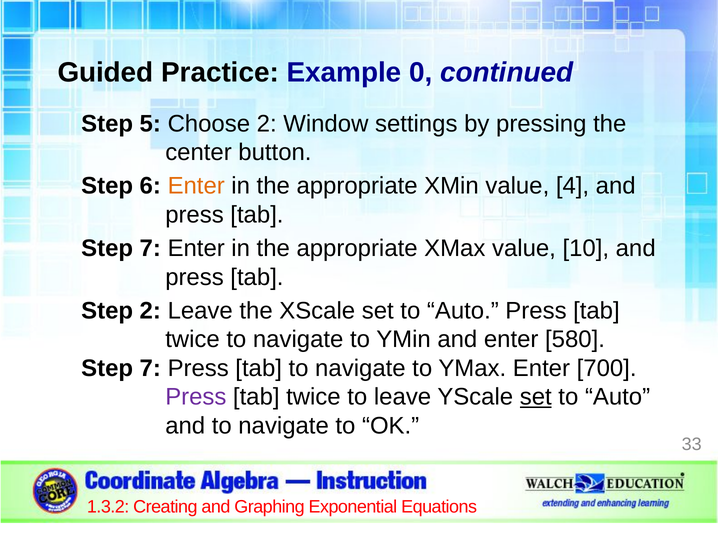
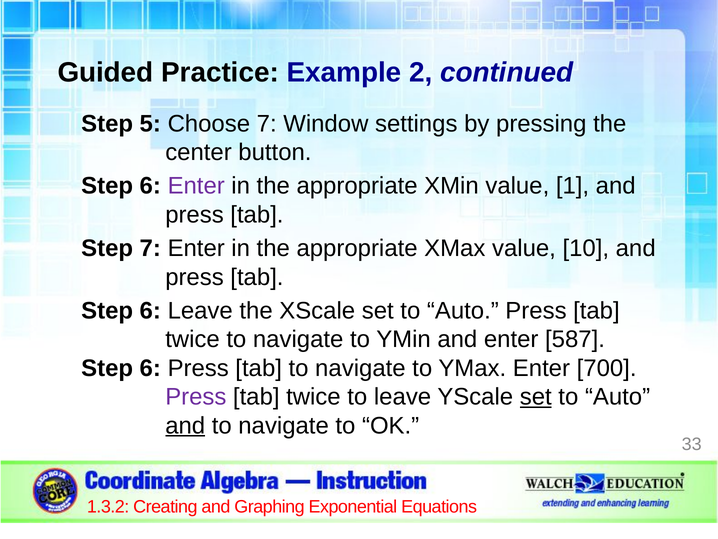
0: 0 -> 2
Choose 2: 2 -> 7
Enter at (196, 186) colour: orange -> purple
4: 4 -> 1
2 at (150, 310): 2 -> 6
580: 580 -> 587
7 at (150, 368): 7 -> 6
and at (185, 425) underline: none -> present
